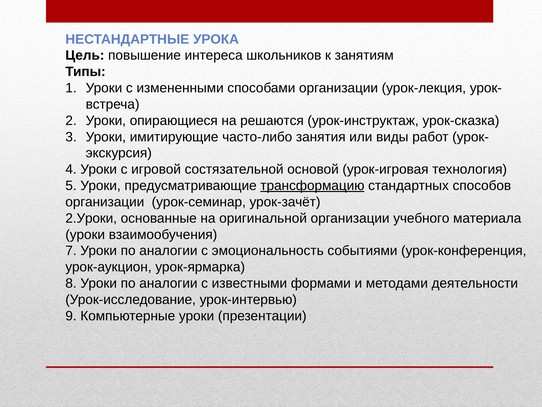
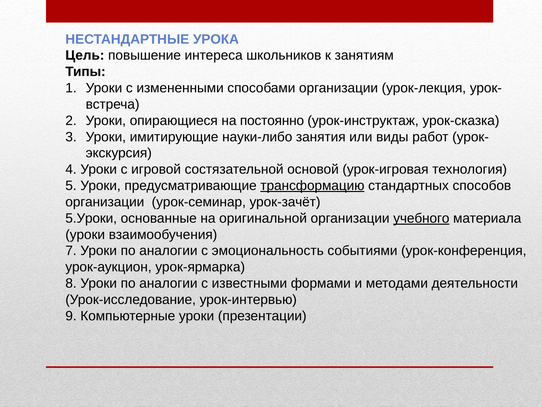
решаются: решаются -> постоянно
часто-либо: часто-либо -> науки-либо
2.Уроки: 2.Уроки -> 5.Уроки
учебного underline: none -> present
